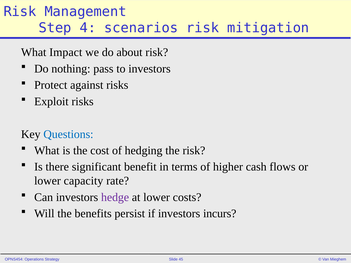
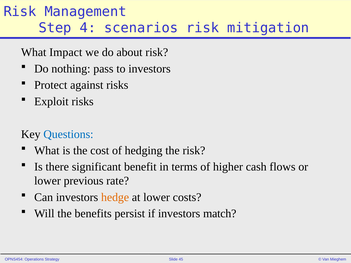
capacity: capacity -> previous
hedge colour: purple -> orange
incurs: incurs -> match
